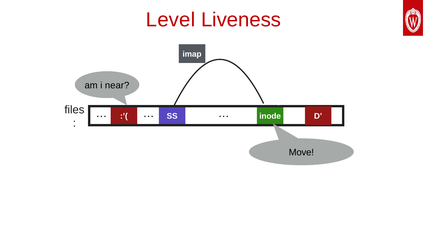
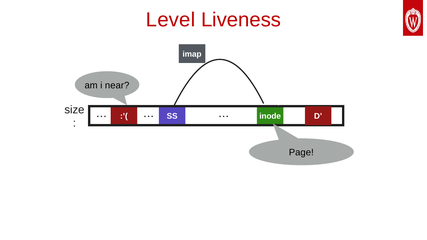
files: files -> size
Move: Move -> Page
